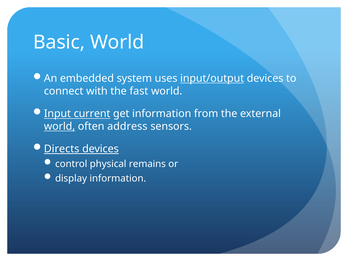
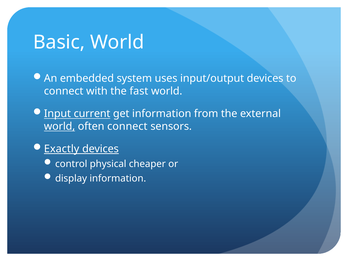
input/output underline: present -> none
often address: address -> connect
Directs: Directs -> Exactly
remains: remains -> cheaper
